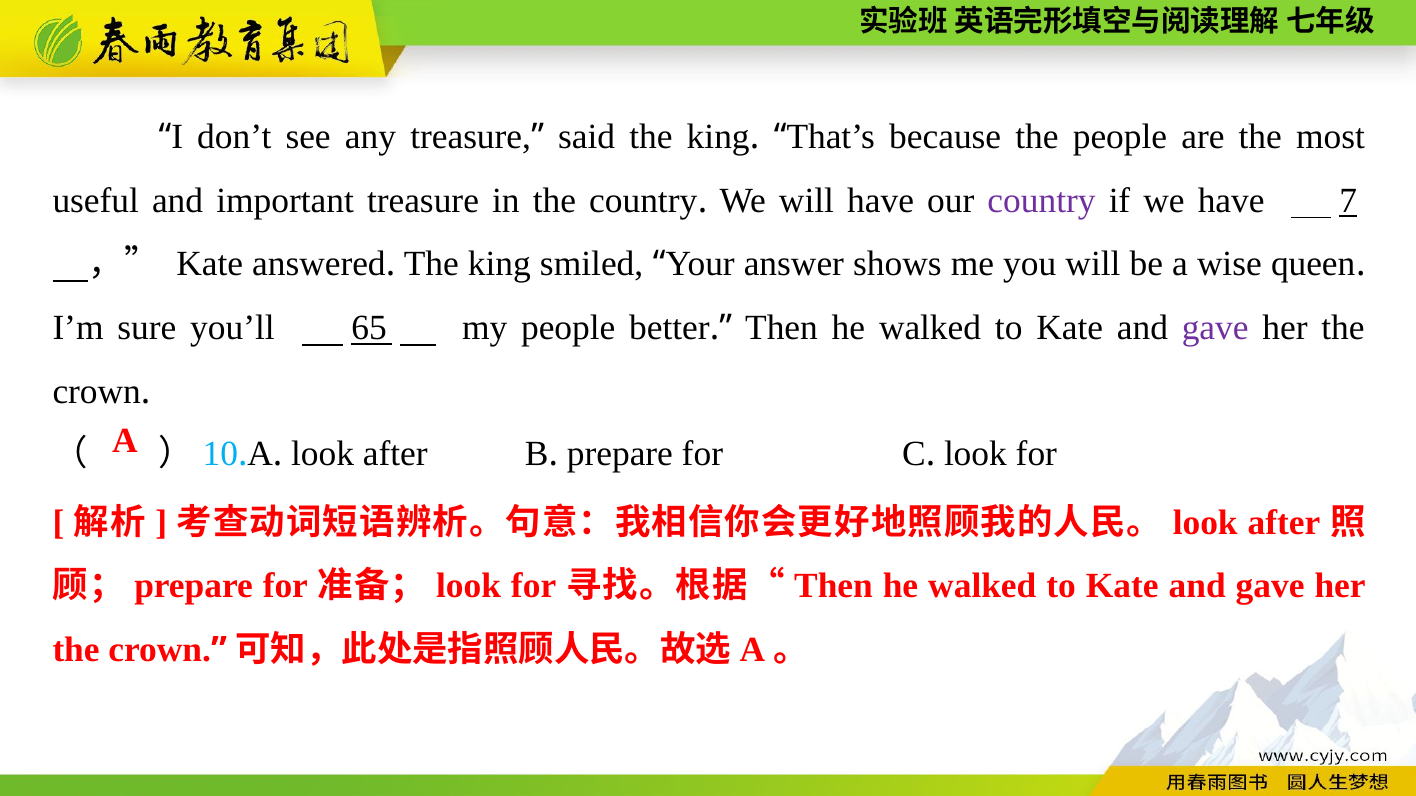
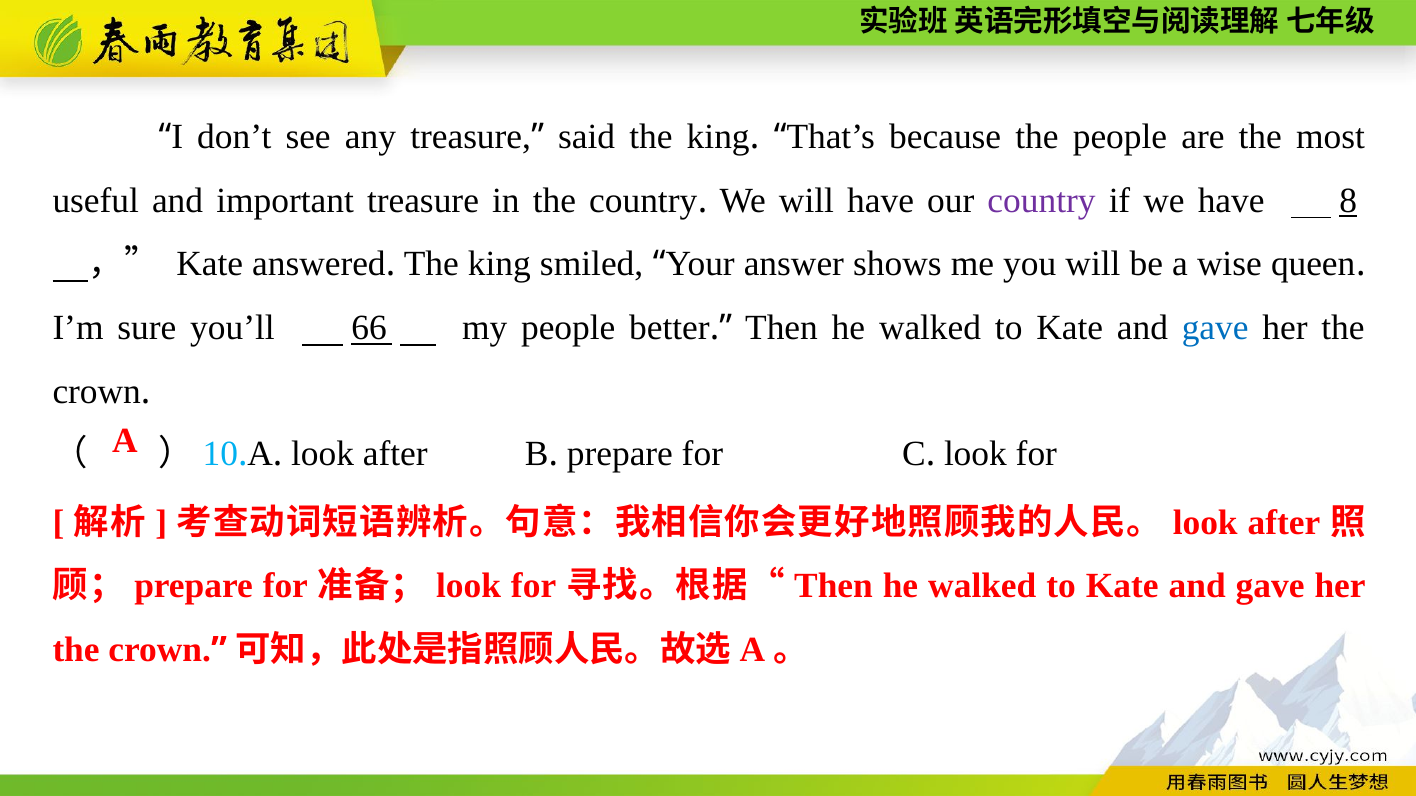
7: 7 -> 8
65: 65 -> 66
gave at (1215, 328) colour: purple -> blue
